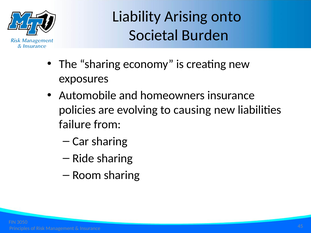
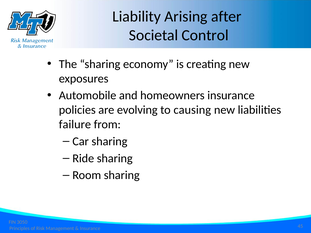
onto: onto -> after
Burden: Burden -> Control
